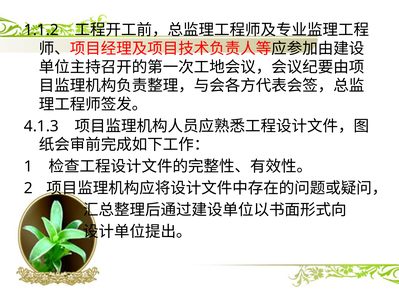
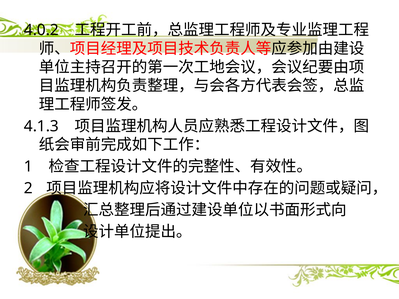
1.1.2: 1.1.2 -> 4.0.2
